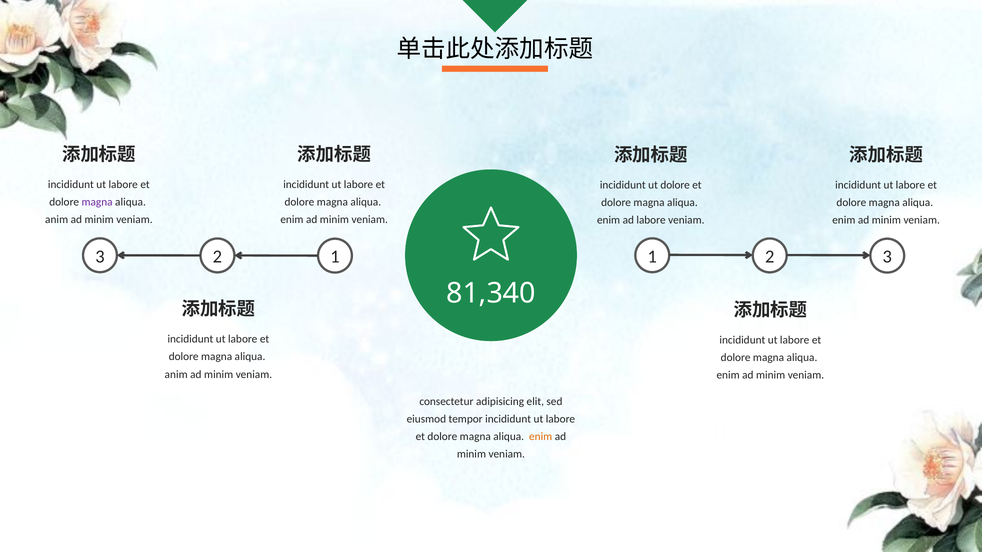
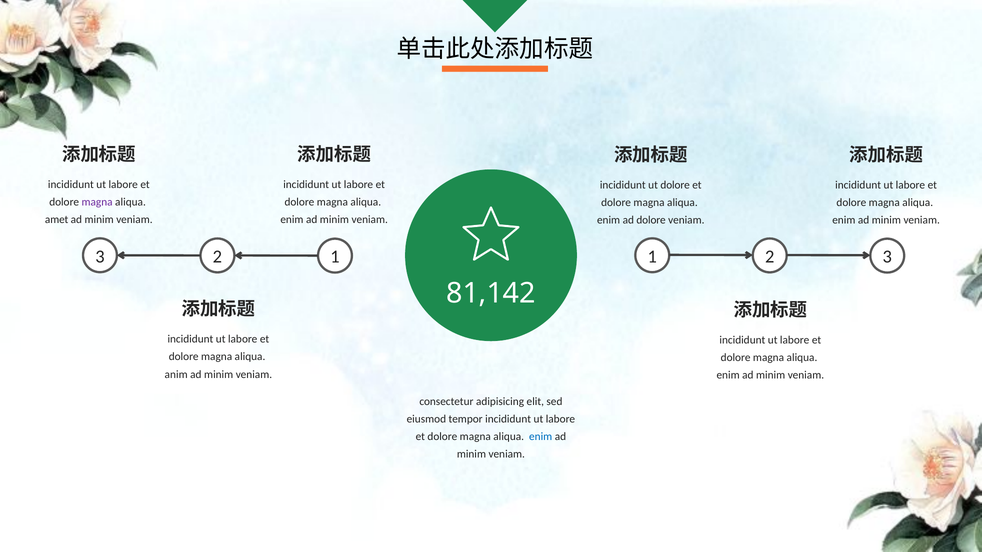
anim at (57, 220): anim -> amet
ad labore: labore -> dolore
81,340: 81,340 -> 81,142
enim at (541, 437) colour: orange -> blue
